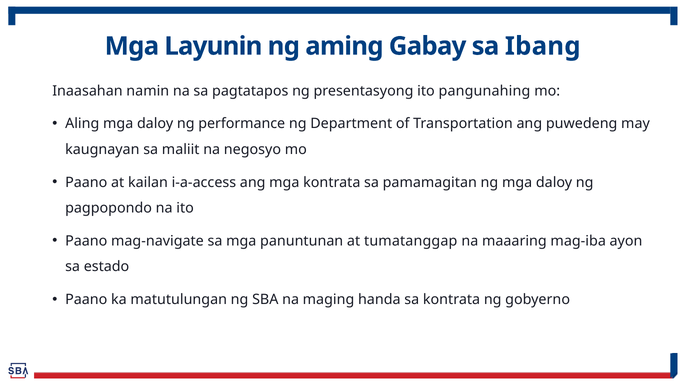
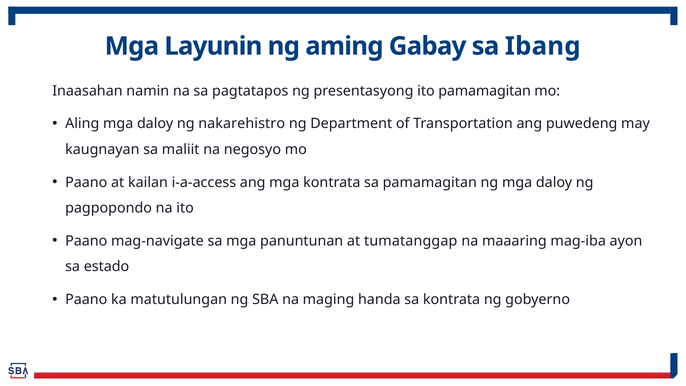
ito pangunahing: pangunahing -> pamamagitan
performance: performance -> nakarehistro
